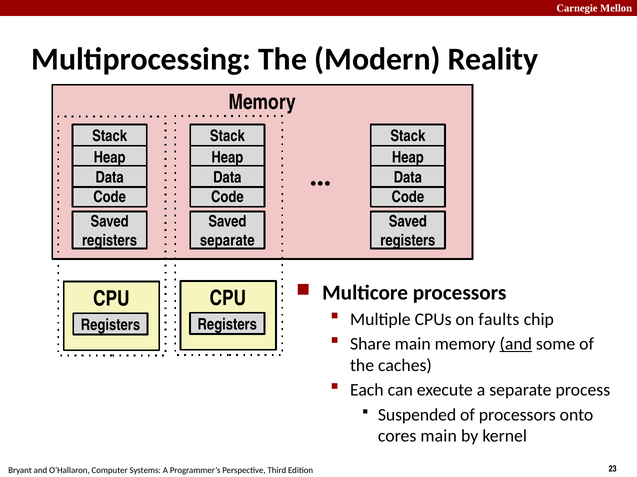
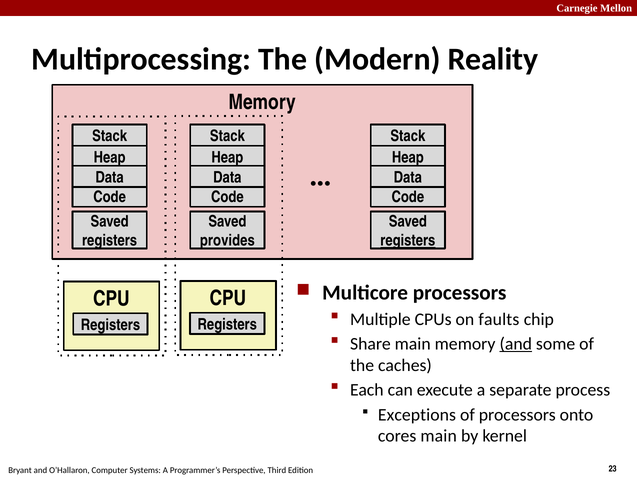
separate at (227, 241): separate -> provides
registers at (408, 241) underline: none -> present
Suspended: Suspended -> Exceptions
